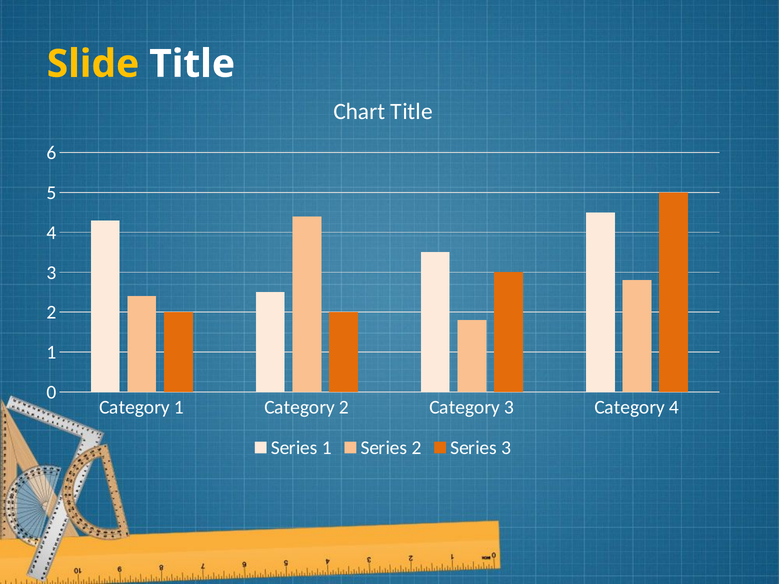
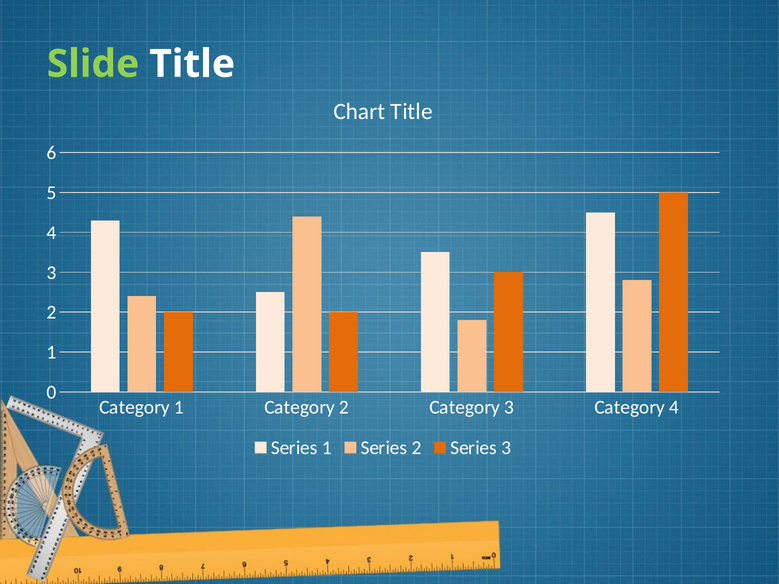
Slide colour: yellow -> light green
